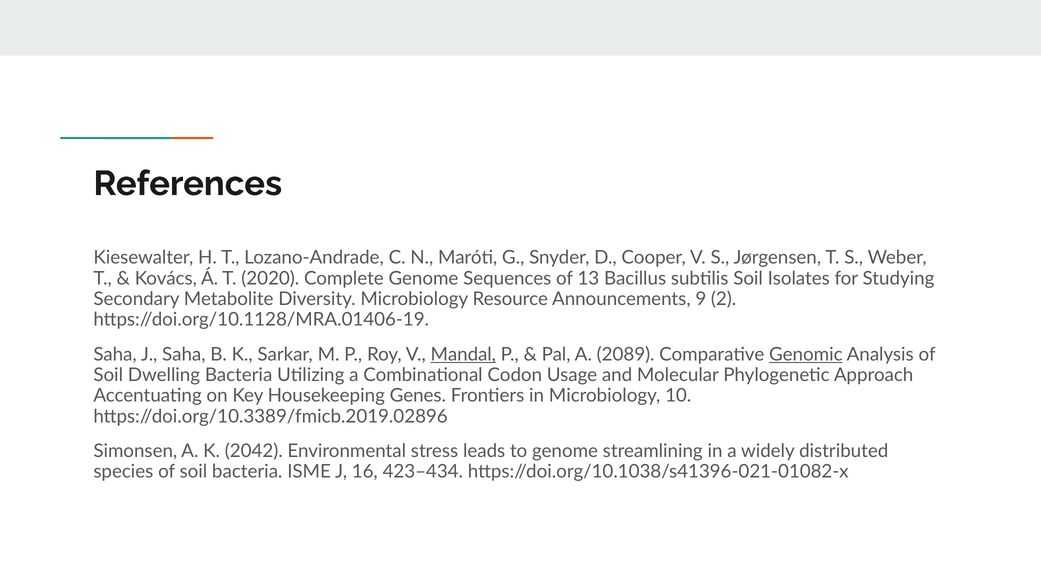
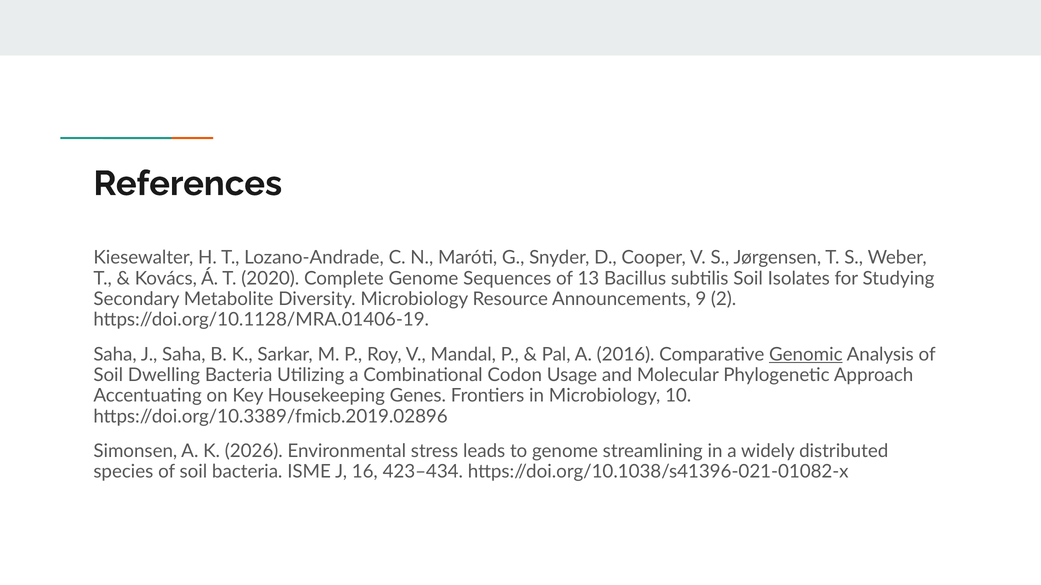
Mandal underline: present -> none
2089: 2089 -> 2016
2042: 2042 -> 2026
